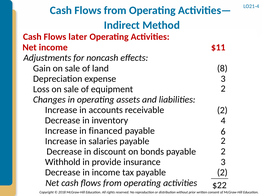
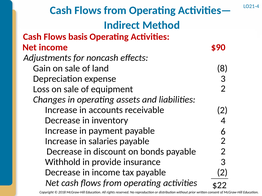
later: later -> basis
$11: $11 -> $90
financed: financed -> payment
